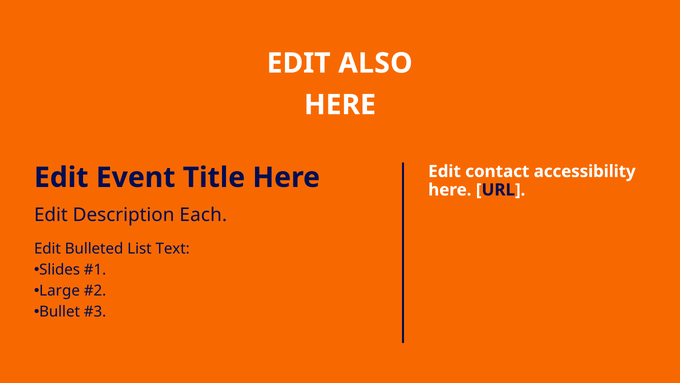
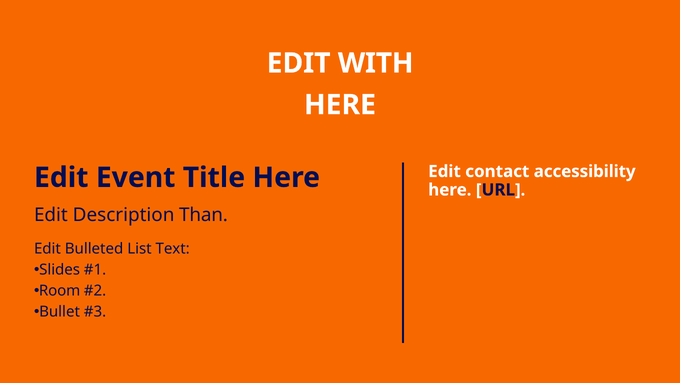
ALSO: ALSO -> WITH
Each: Each -> Than
Large: Large -> Room
